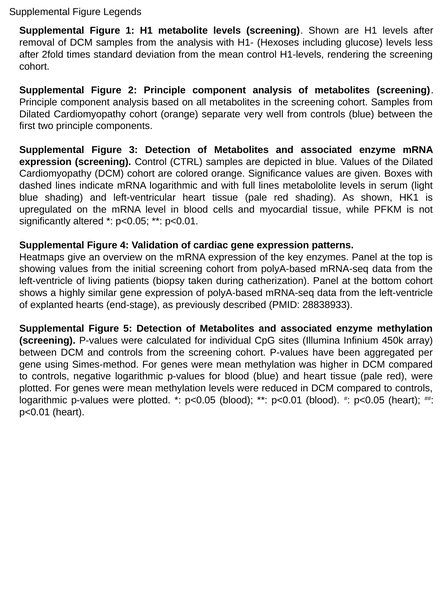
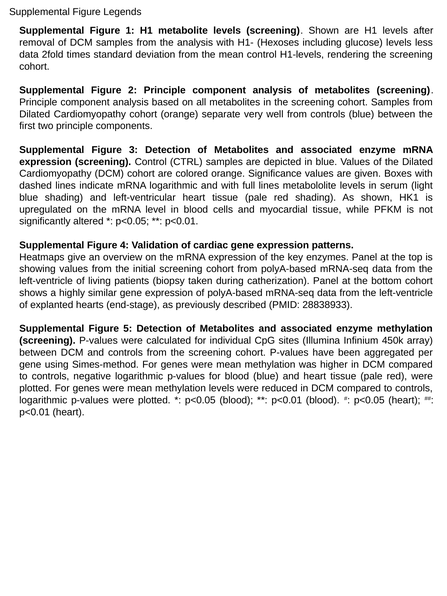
after at (29, 54): after -> data
